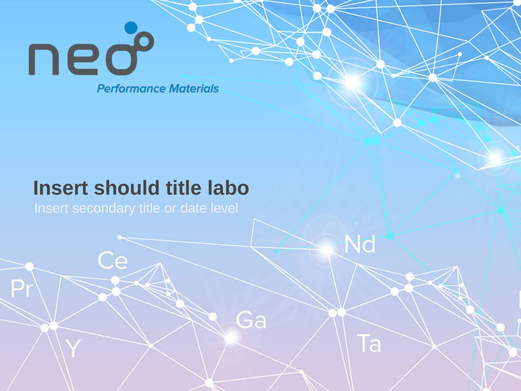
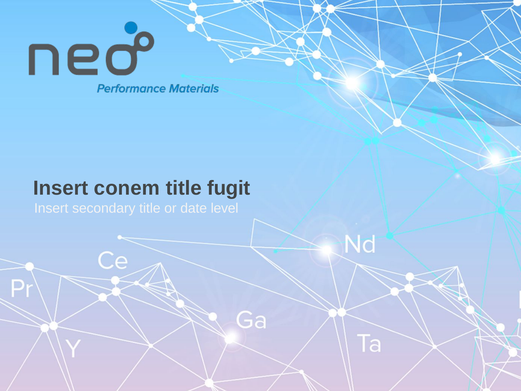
should: should -> conem
labo: labo -> fugit
